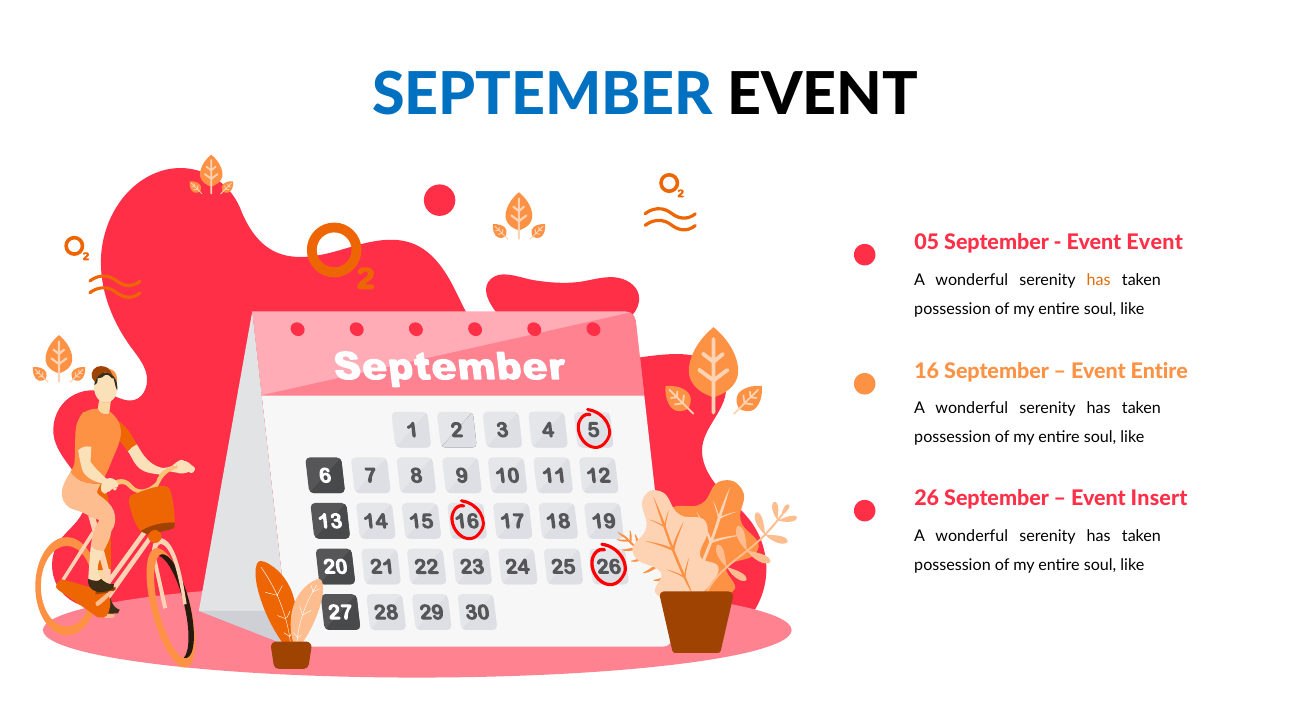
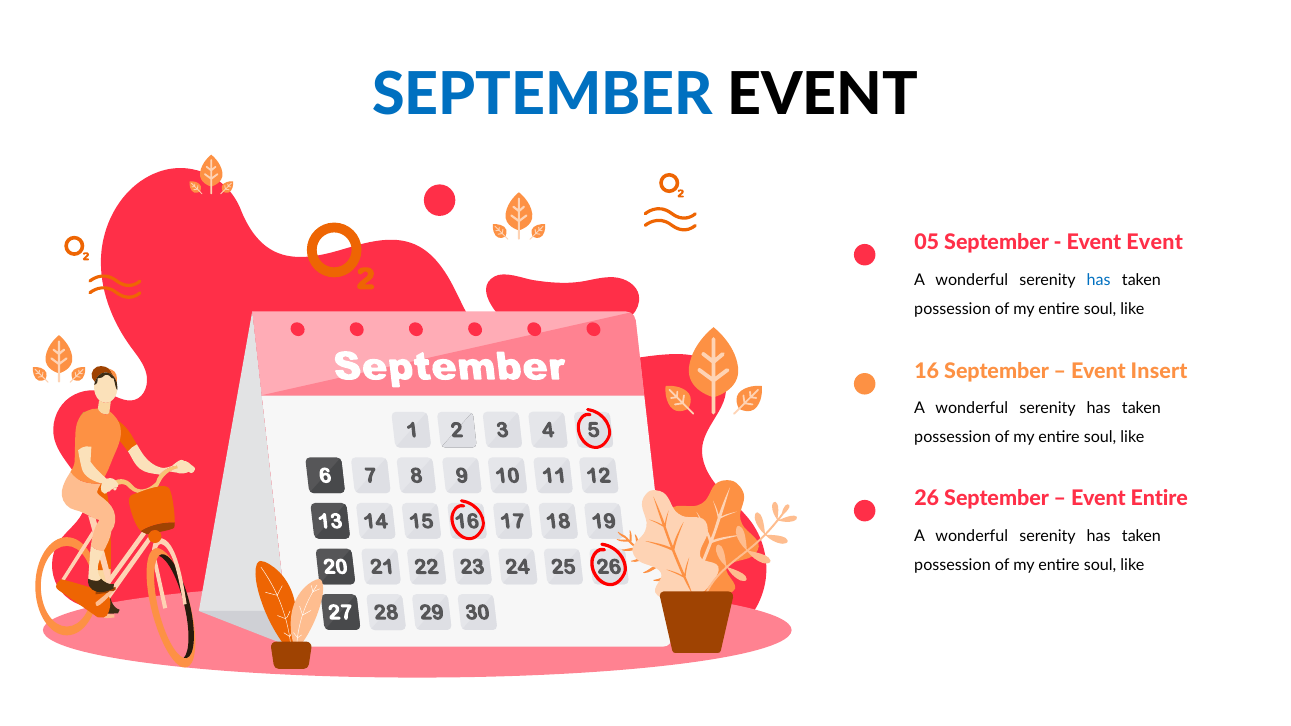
has at (1099, 280) colour: orange -> blue
Event Entire: Entire -> Insert
Event Insert: Insert -> Entire
